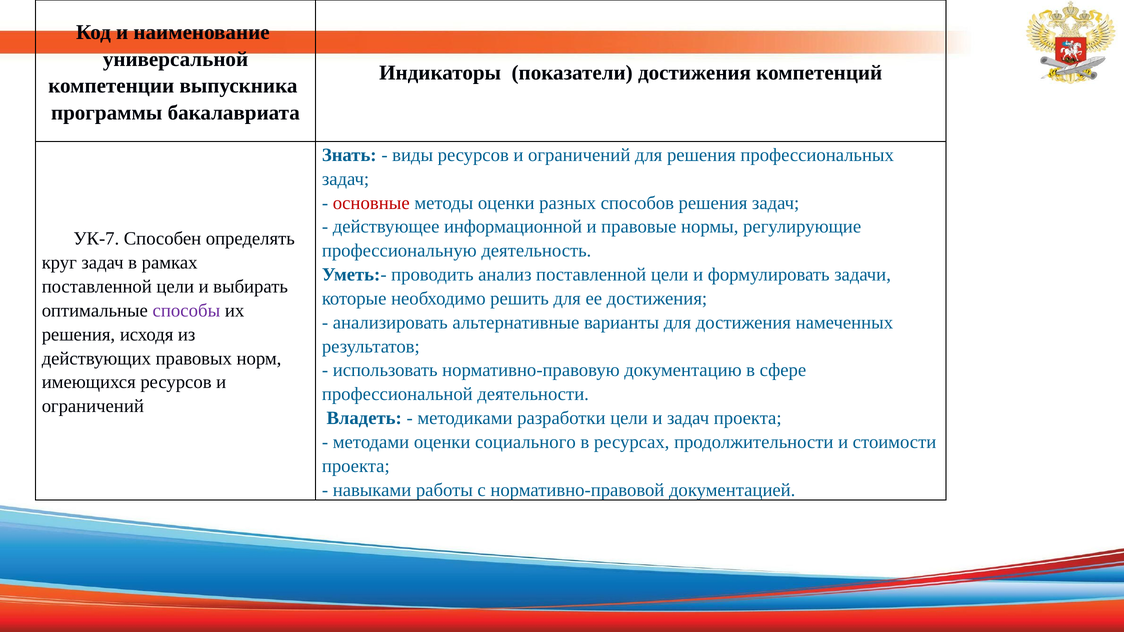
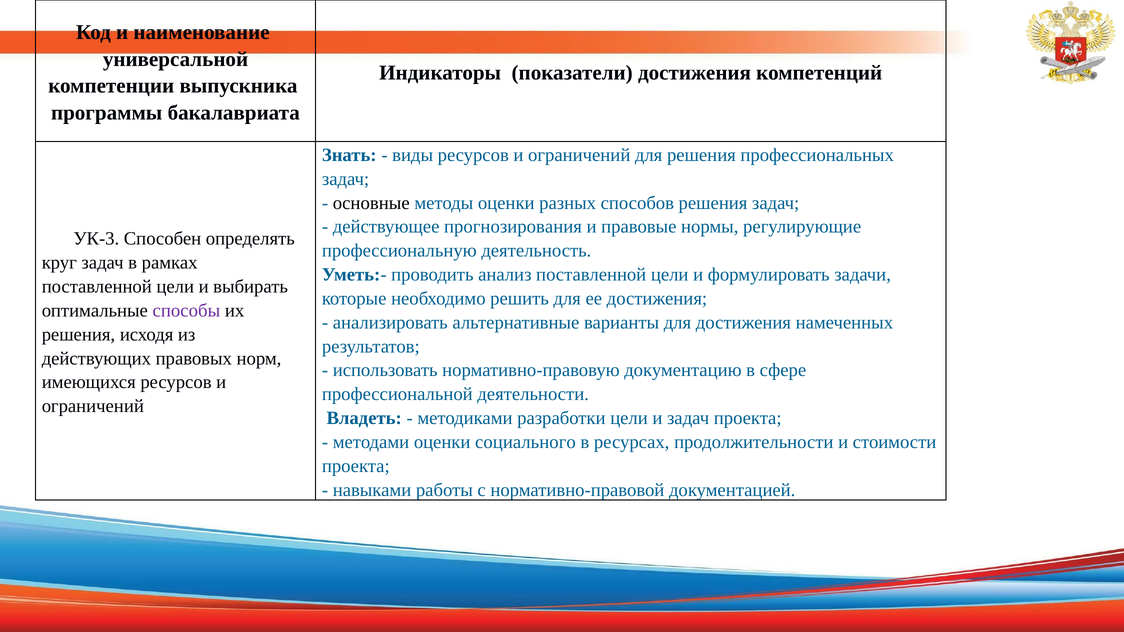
основные colour: red -> black
информационной: информационной -> прогнозирования
УК-7: УК-7 -> УК-3
